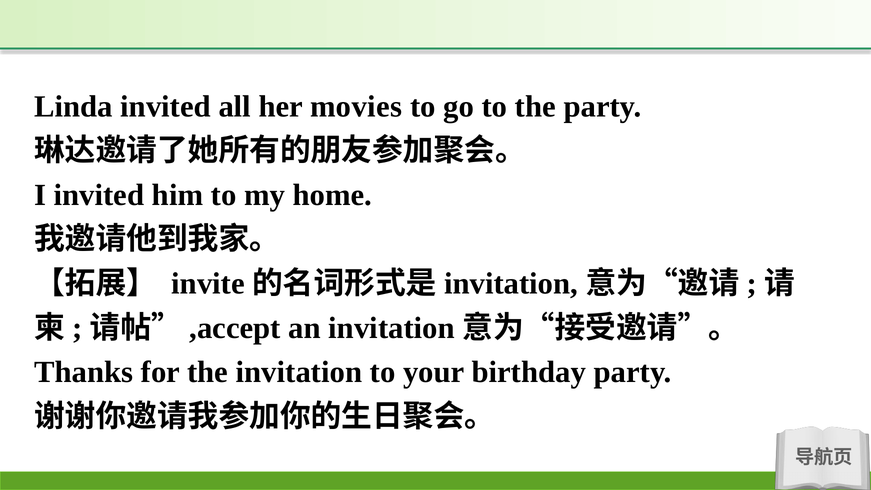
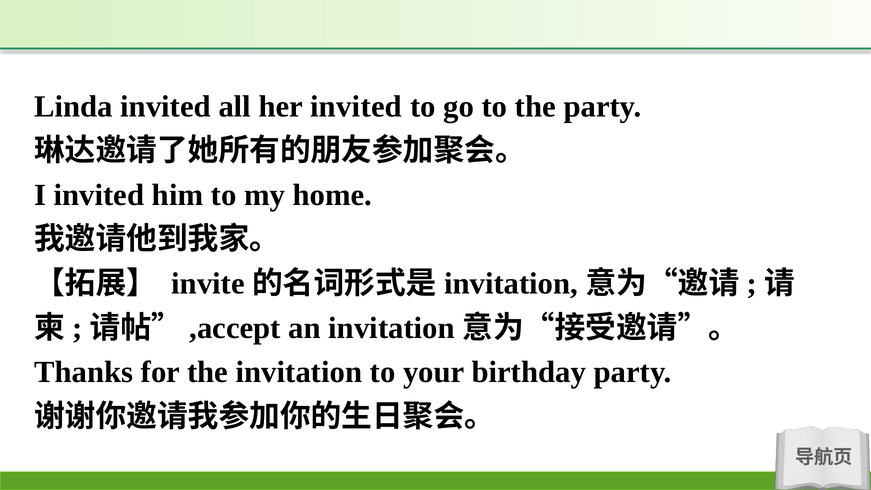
her movies: movies -> invited
